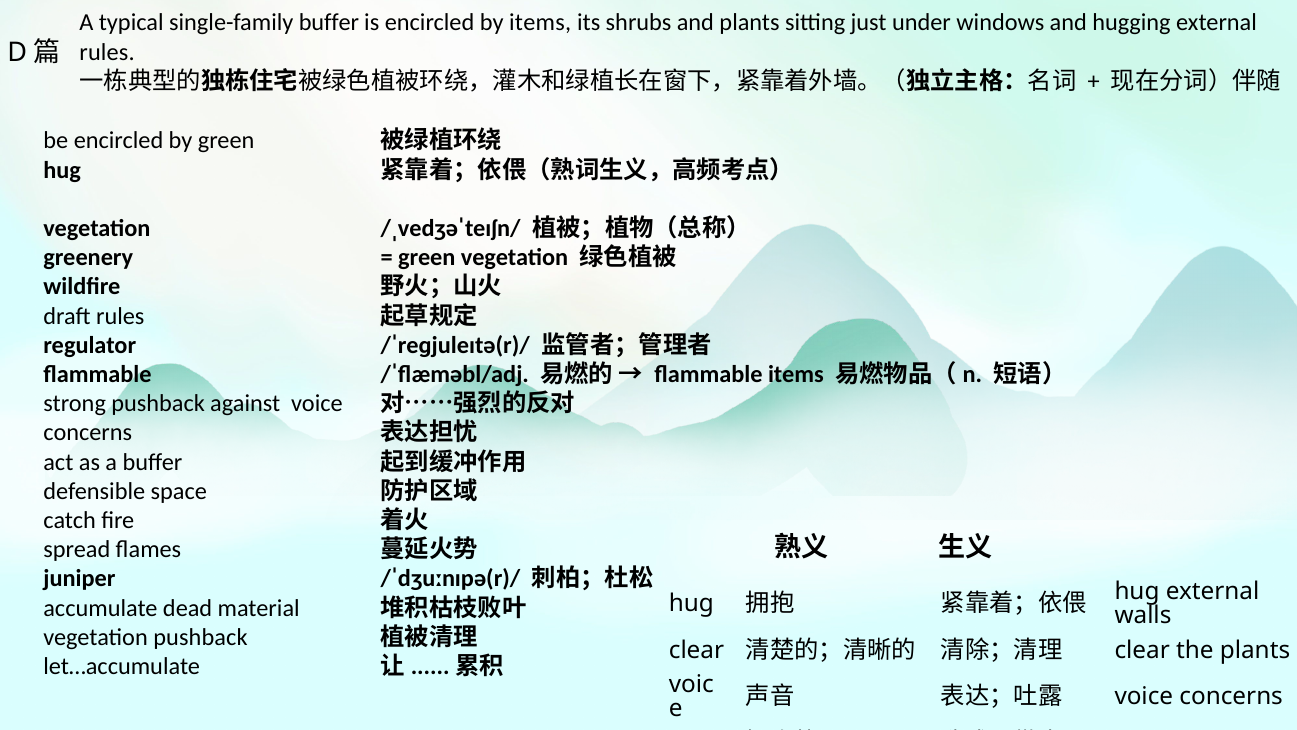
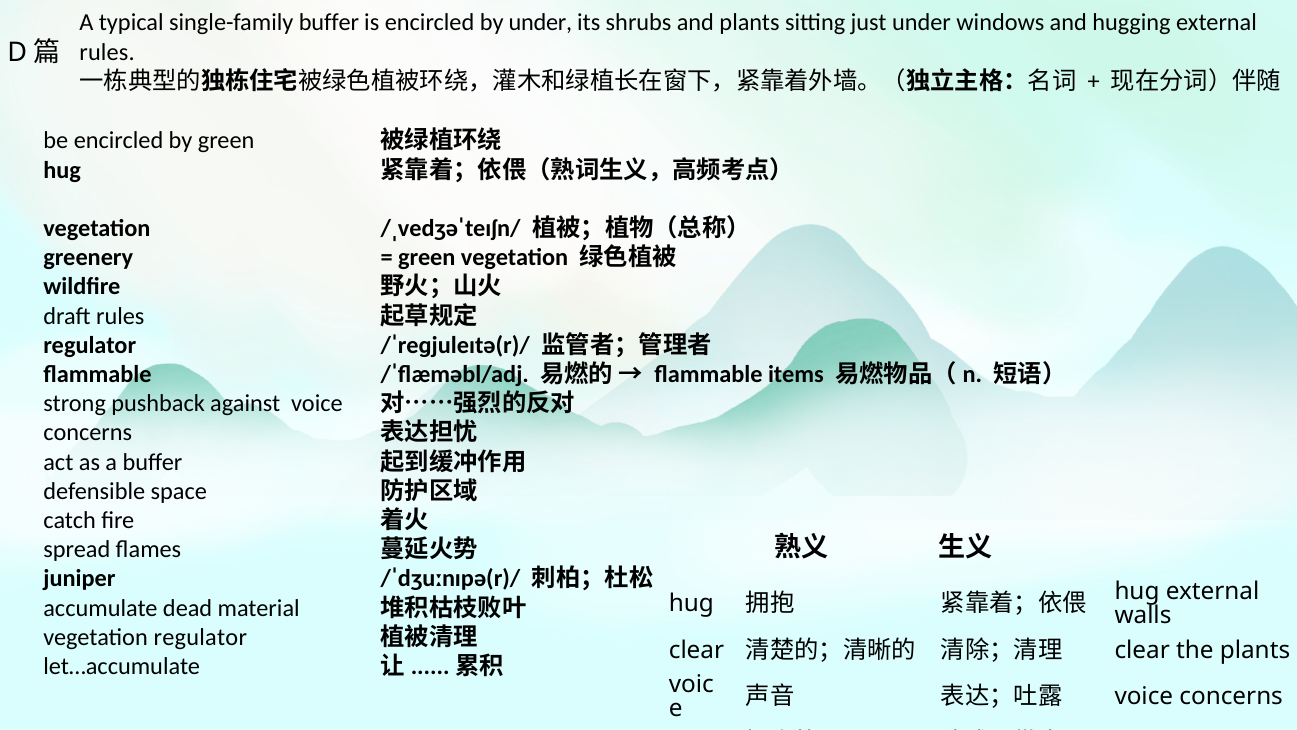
by items: items -> under
vegetation pushback: pushback -> regulator
